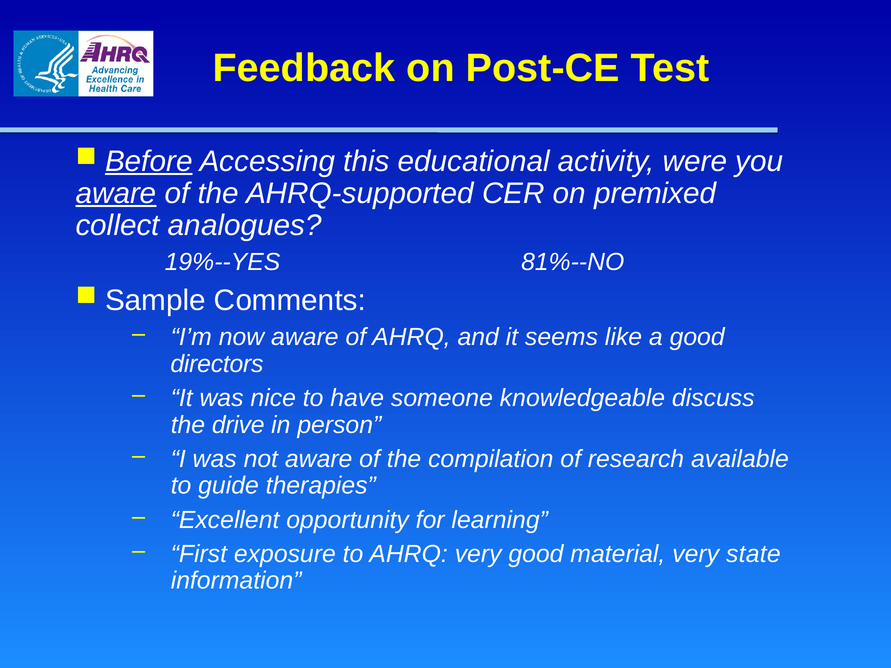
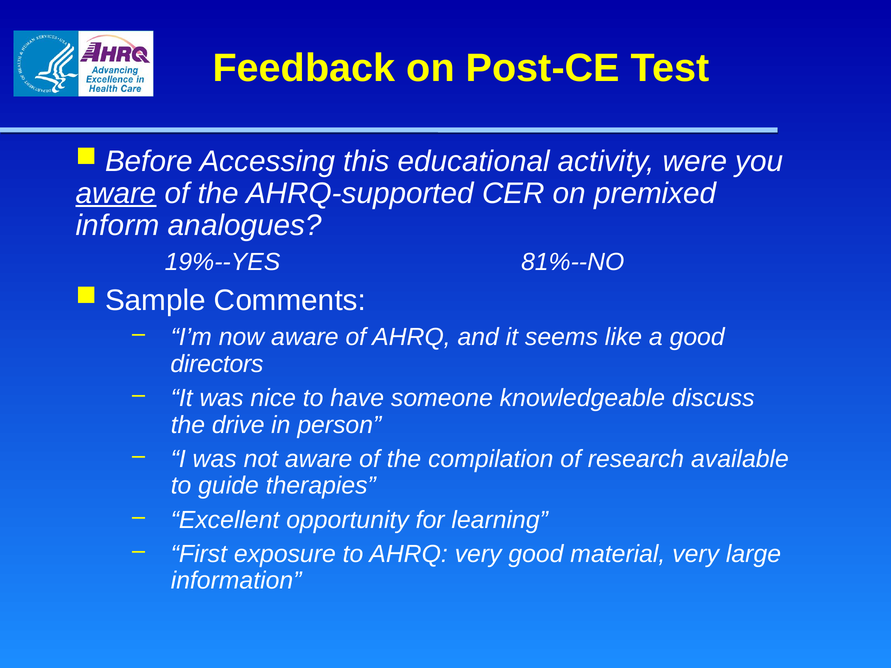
Before underline: present -> none
collect: collect -> inform
state: state -> large
